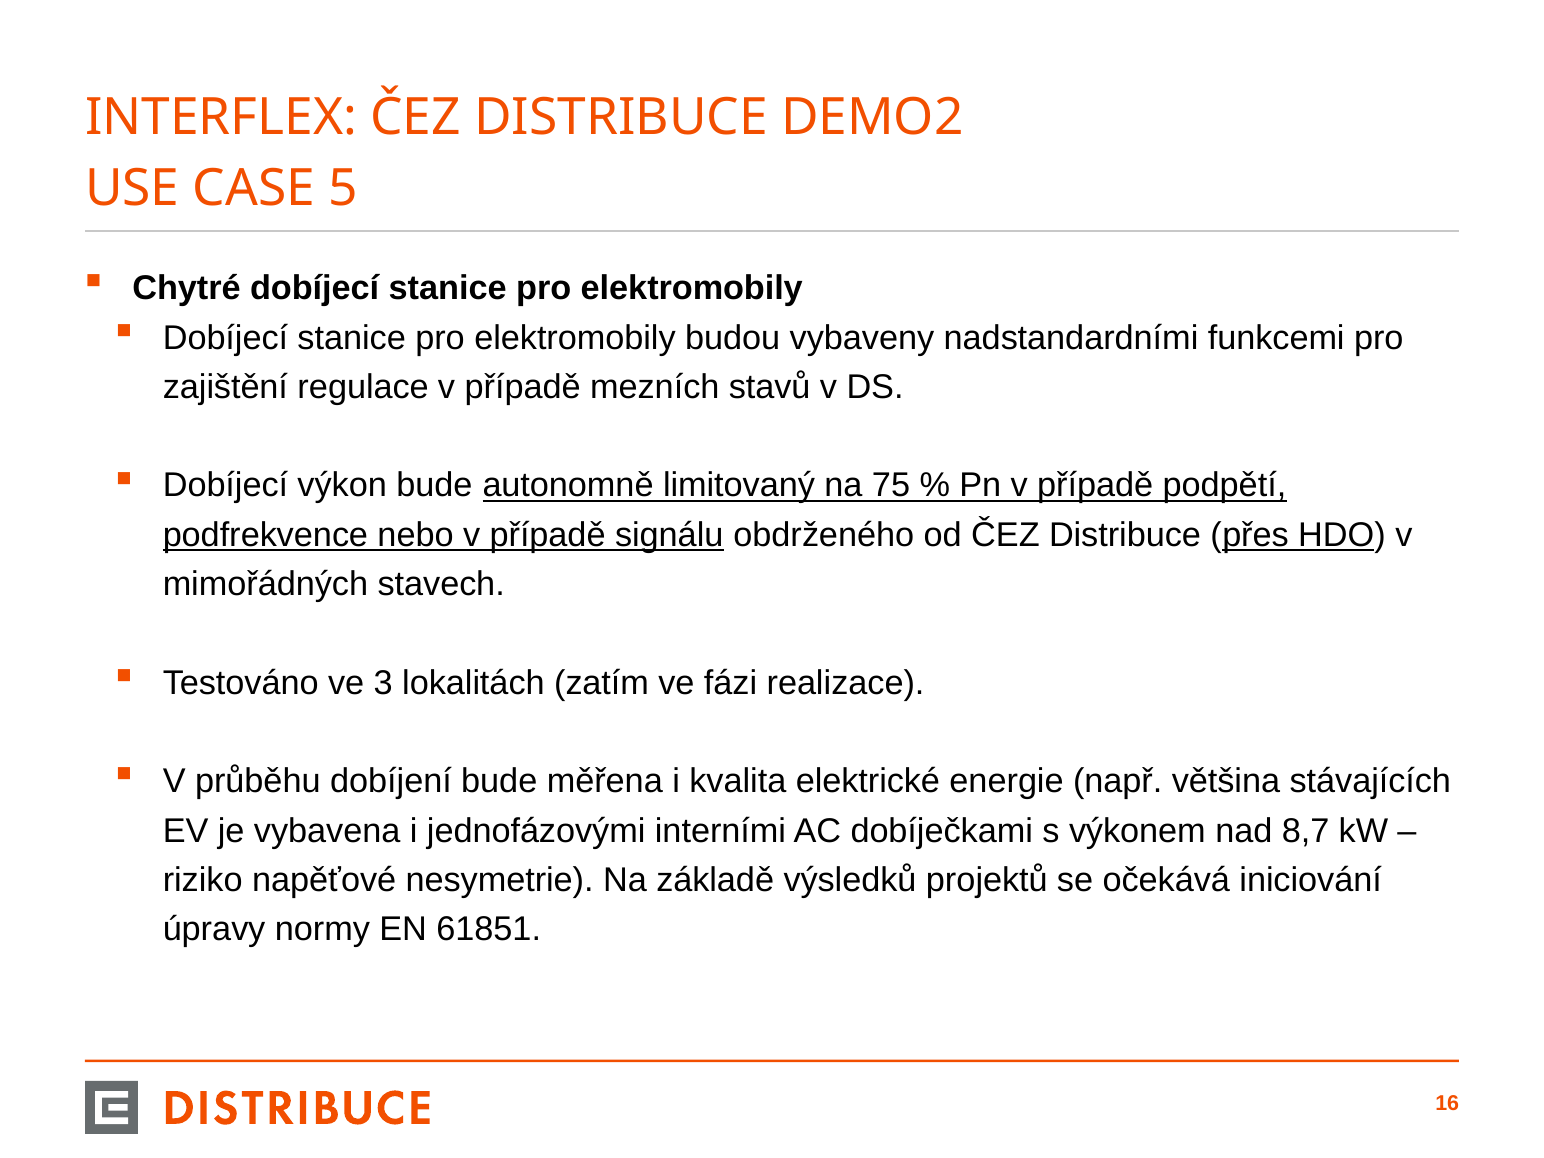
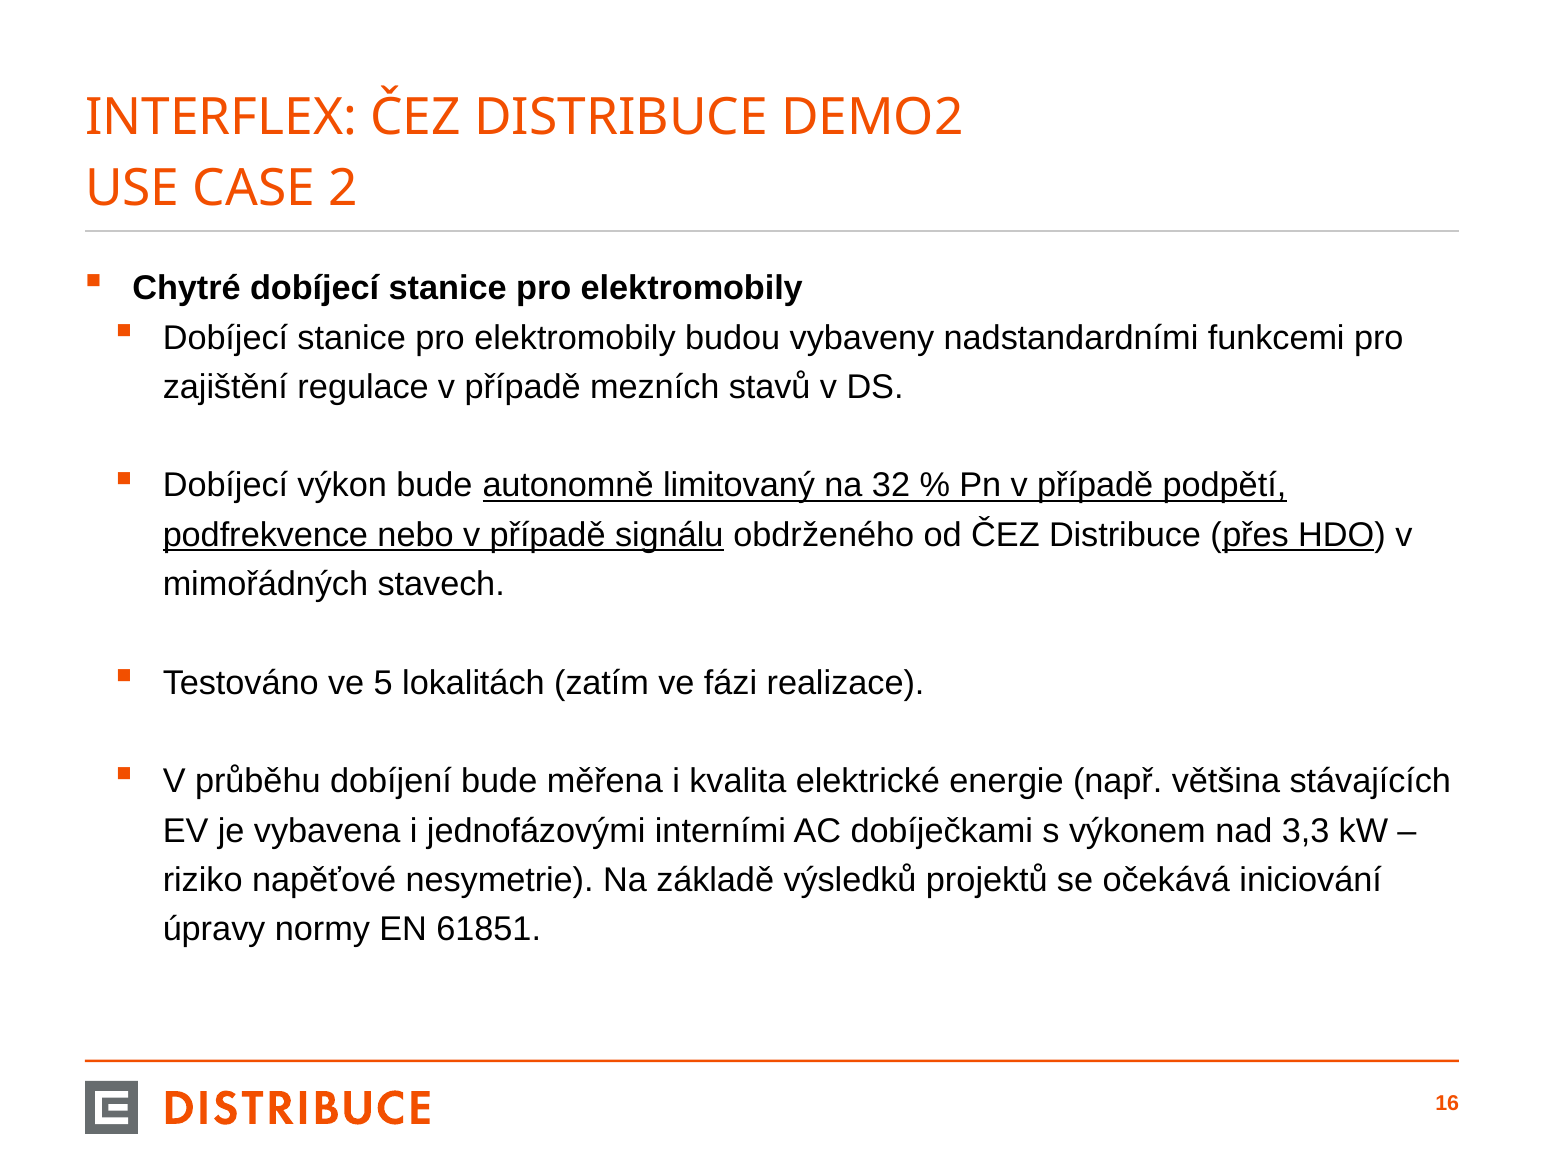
5: 5 -> 2
75: 75 -> 32
3: 3 -> 5
8,7: 8,7 -> 3,3
